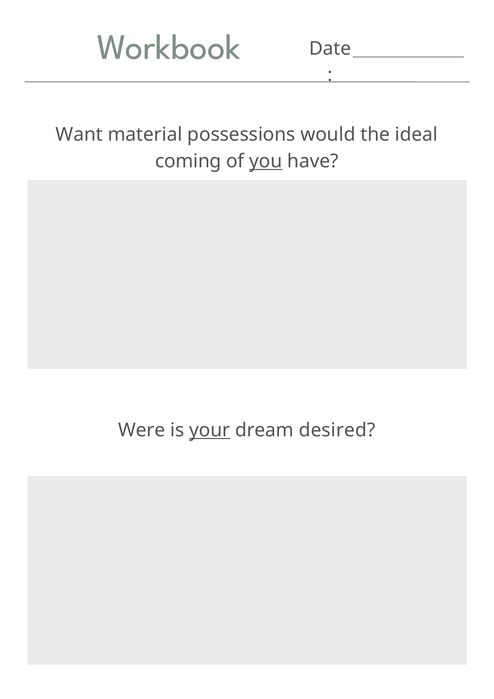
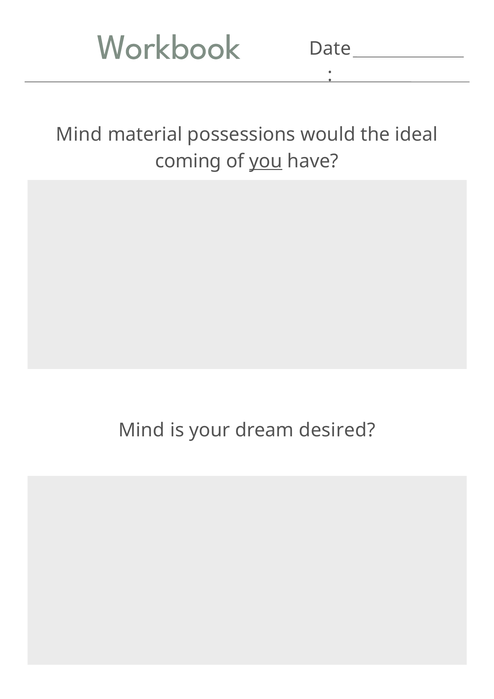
Want at (79, 134): Want -> Mind
Were at (142, 430): Were -> Mind
your underline: present -> none
